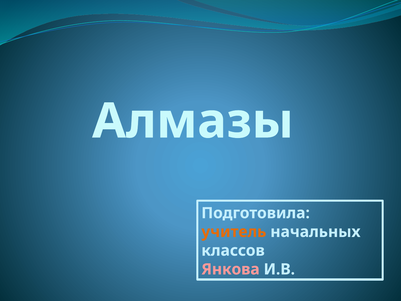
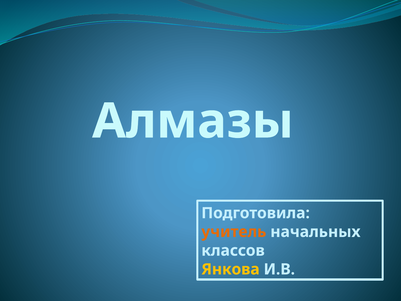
Янкова colour: pink -> yellow
